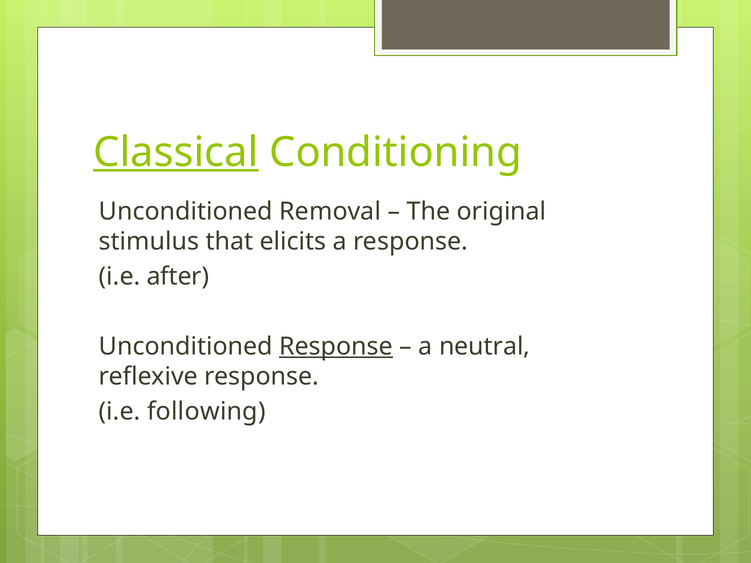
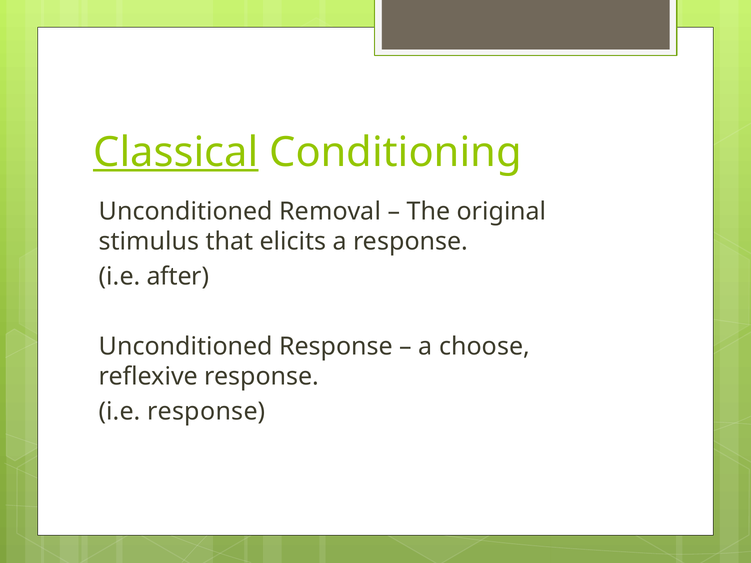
Response at (336, 347) underline: present -> none
neutral: neutral -> choose
i.e following: following -> response
